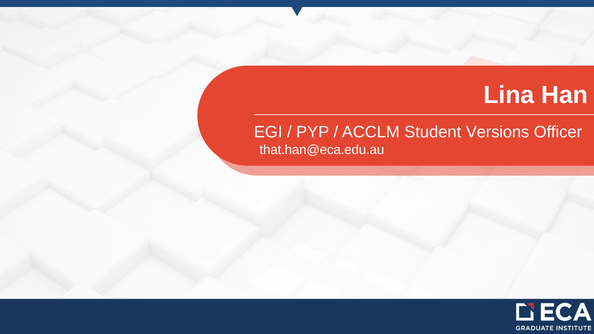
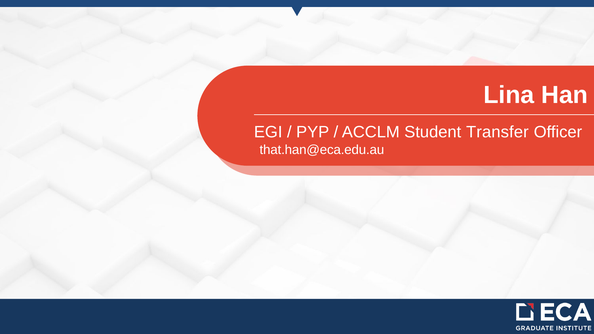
Versions: Versions -> Transfer
